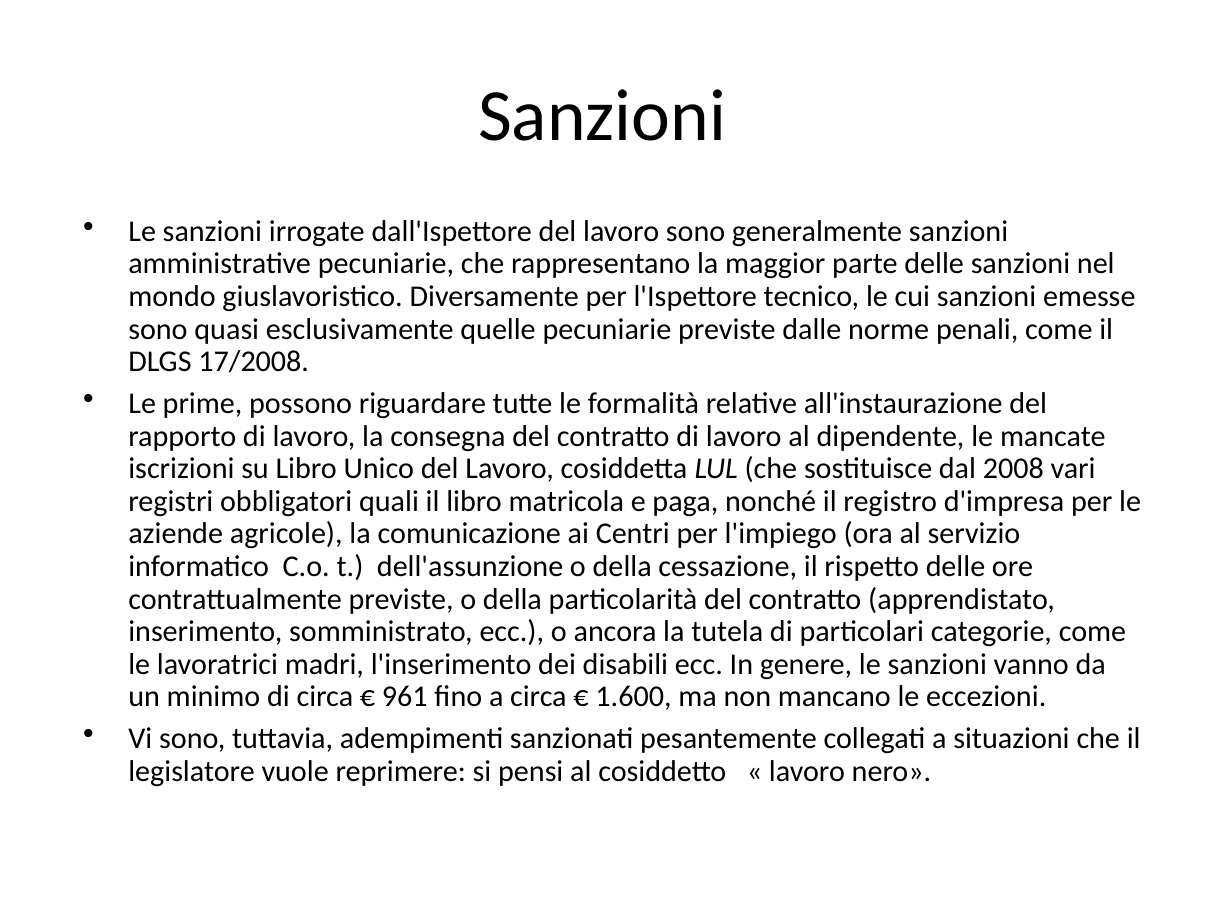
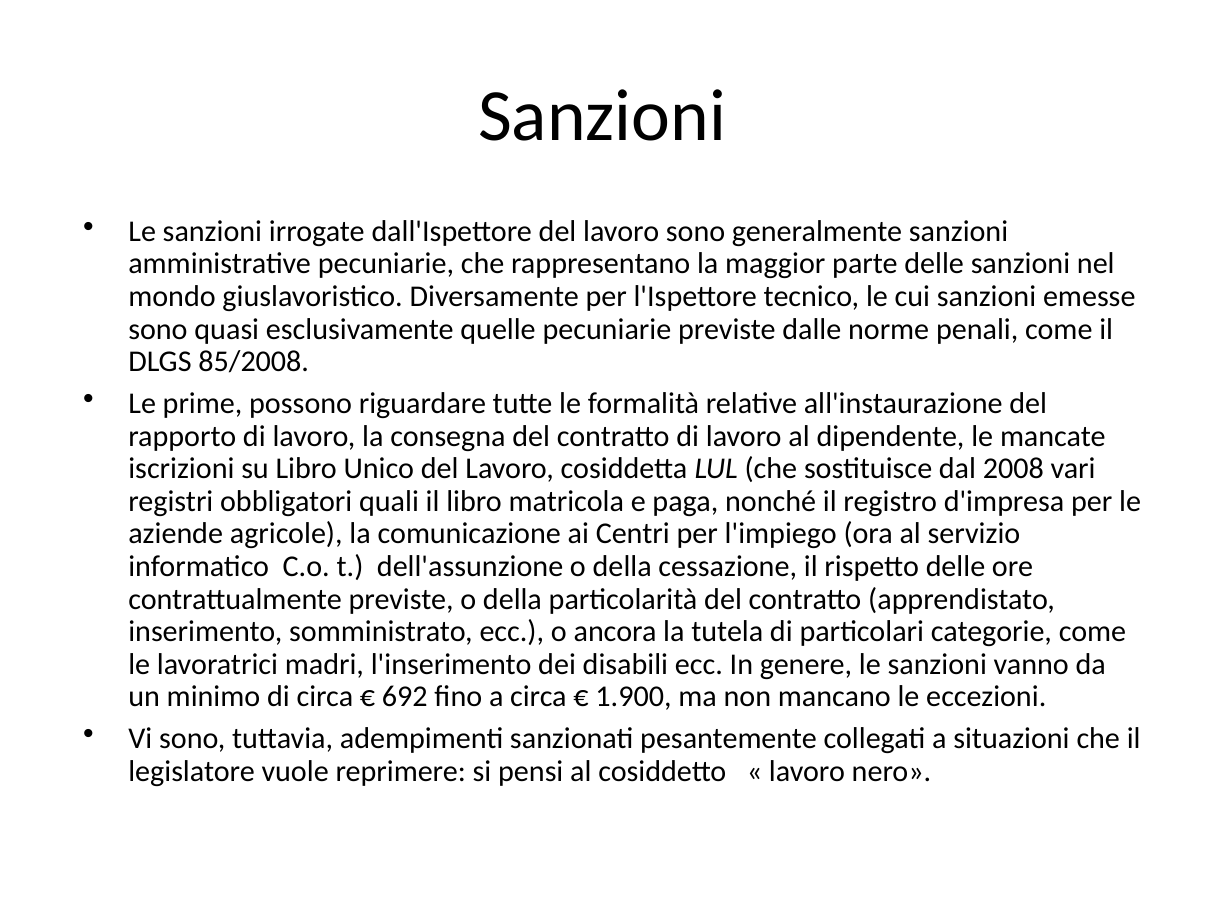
17/2008: 17/2008 -> 85/2008
961: 961 -> 692
1.600: 1.600 -> 1.900
